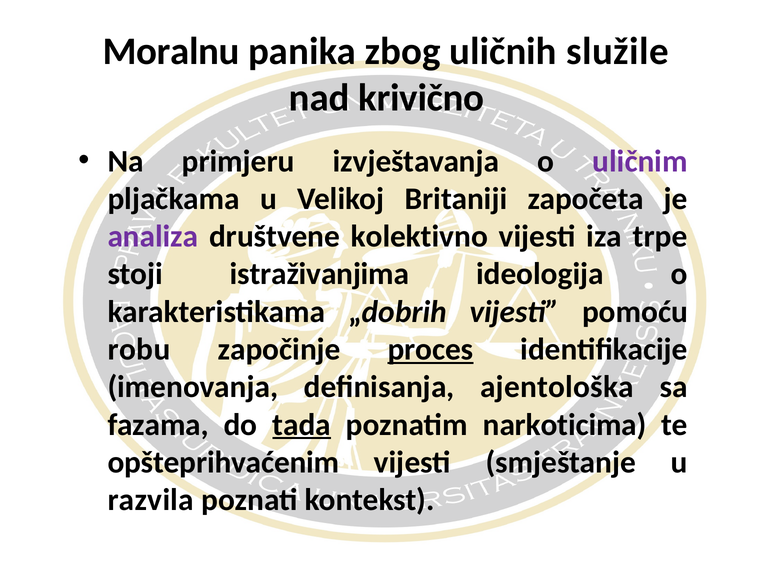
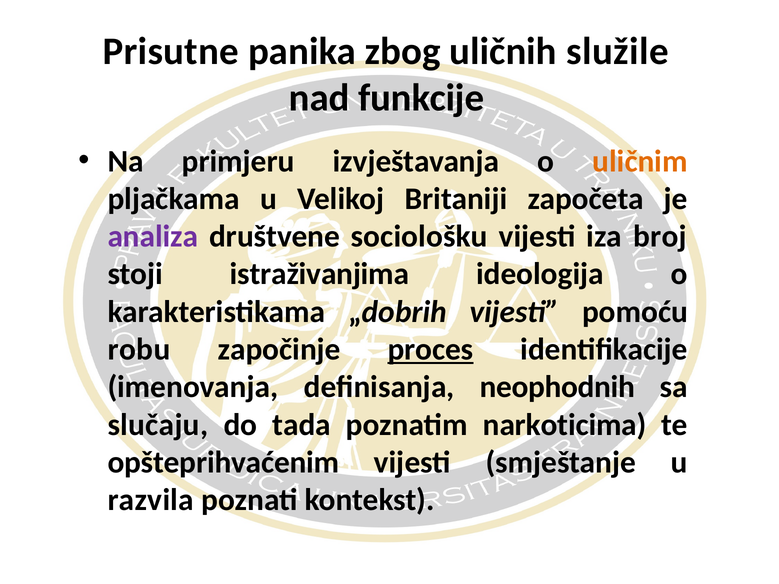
Moralnu: Moralnu -> Prisutne
krivično: krivično -> funkcije
uličnim colour: purple -> orange
kolektivno: kolektivno -> sociološku
trpe: trpe -> broj
ajentološka: ajentološka -> neophodnih
fazama: fazama -> slučaju
tada underline: present -> none
